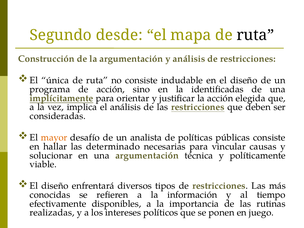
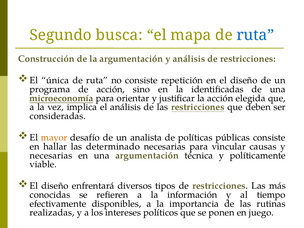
desde: desde -> busca
ruta at (255, 35) colour: black -> blue
indudable: indudable -> repetición
implícitamente: implícitamente -> microeconomía
solucionar at (51, 155): solucionar -> necesarias
